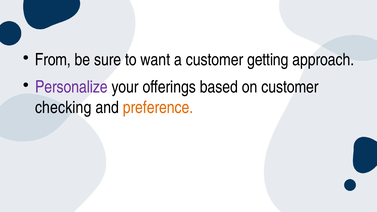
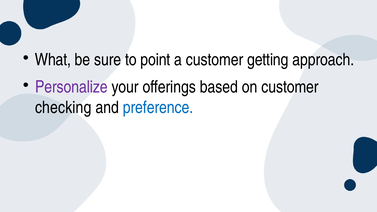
From: From -> What
want: want -> point
preference colour: orange -> blue
